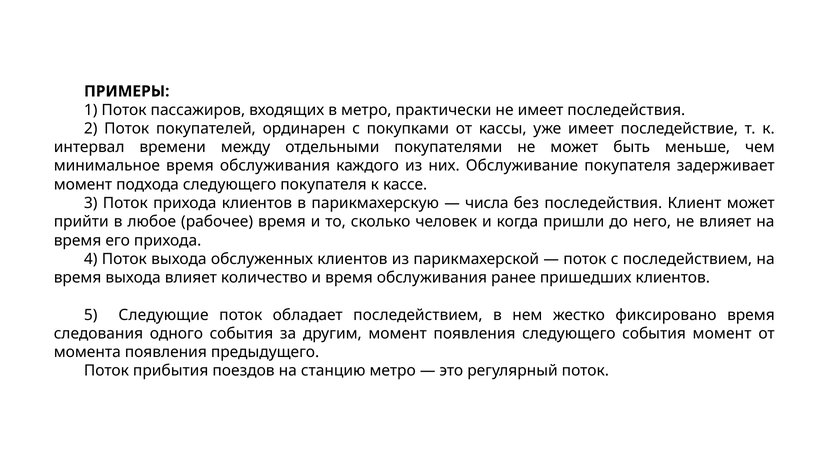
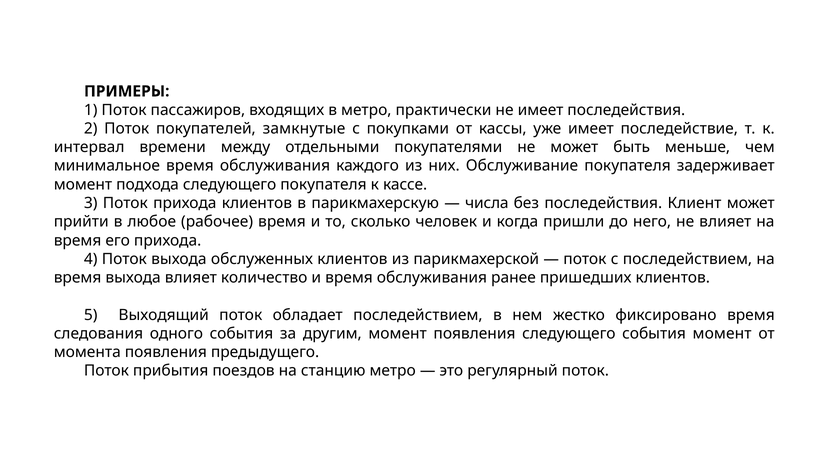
ординарен: ординарен -> замкнутые
Следующие: Следующие -> Выходящий
